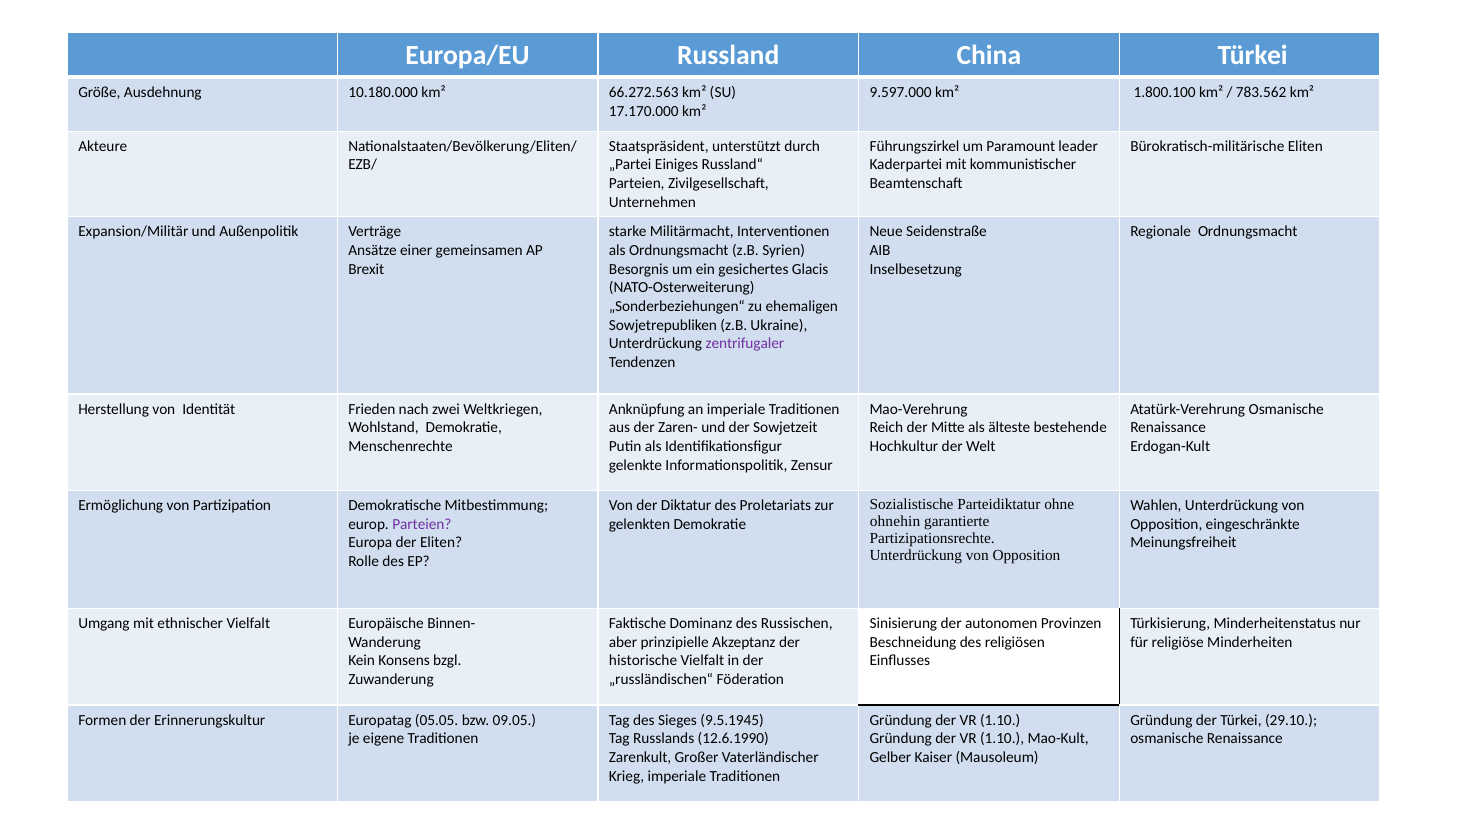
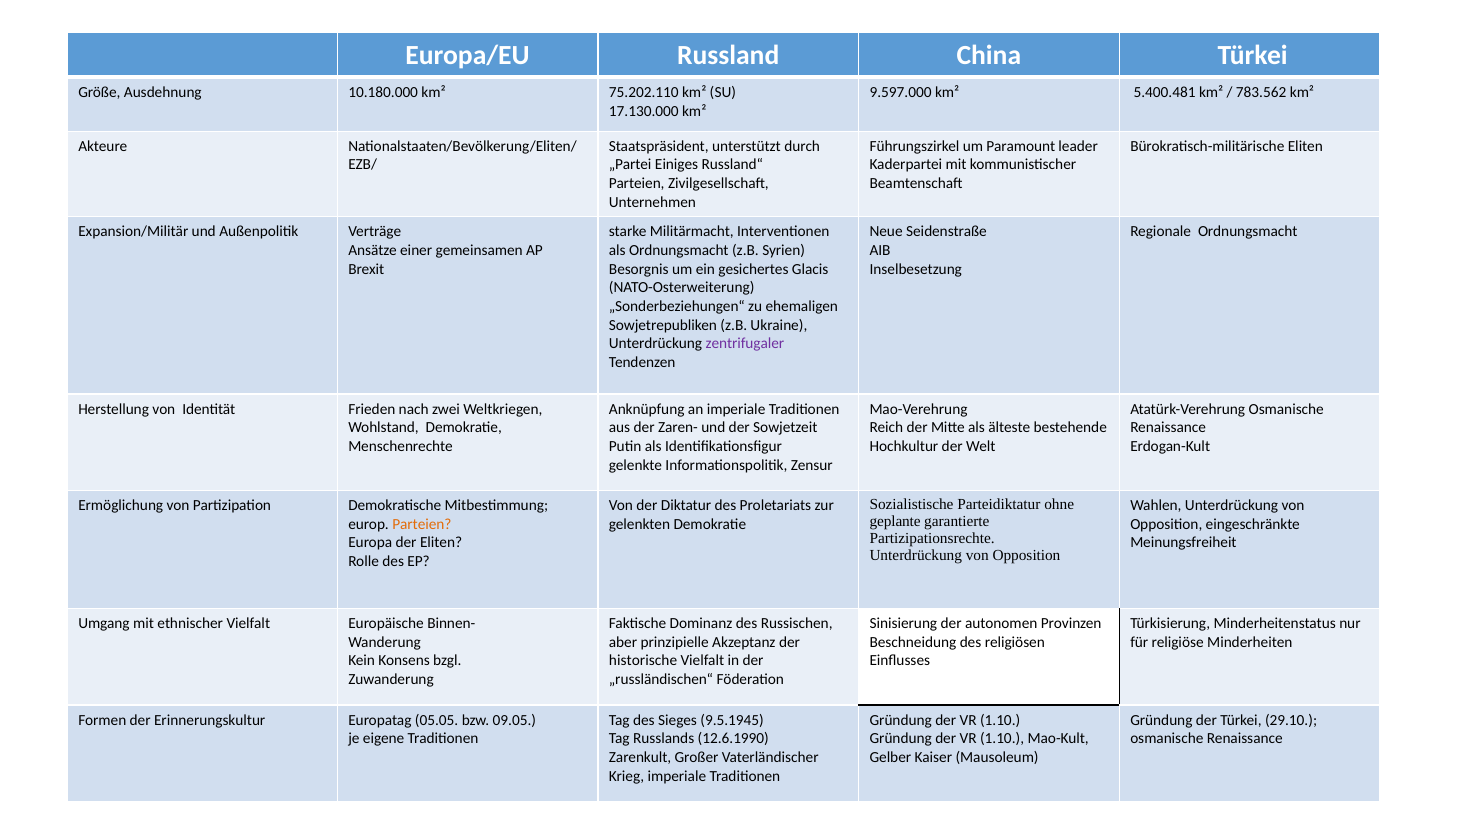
66.272.563: 66.272.563 -> 75.202.110
1.800.100: 1.800.100 -> 5.400.481
17.170.000: 17.170.000 -> 17.130.000
ohnehin: ohnehin -> geplante
Parteien at (422, 524) colour: purple -> orange
